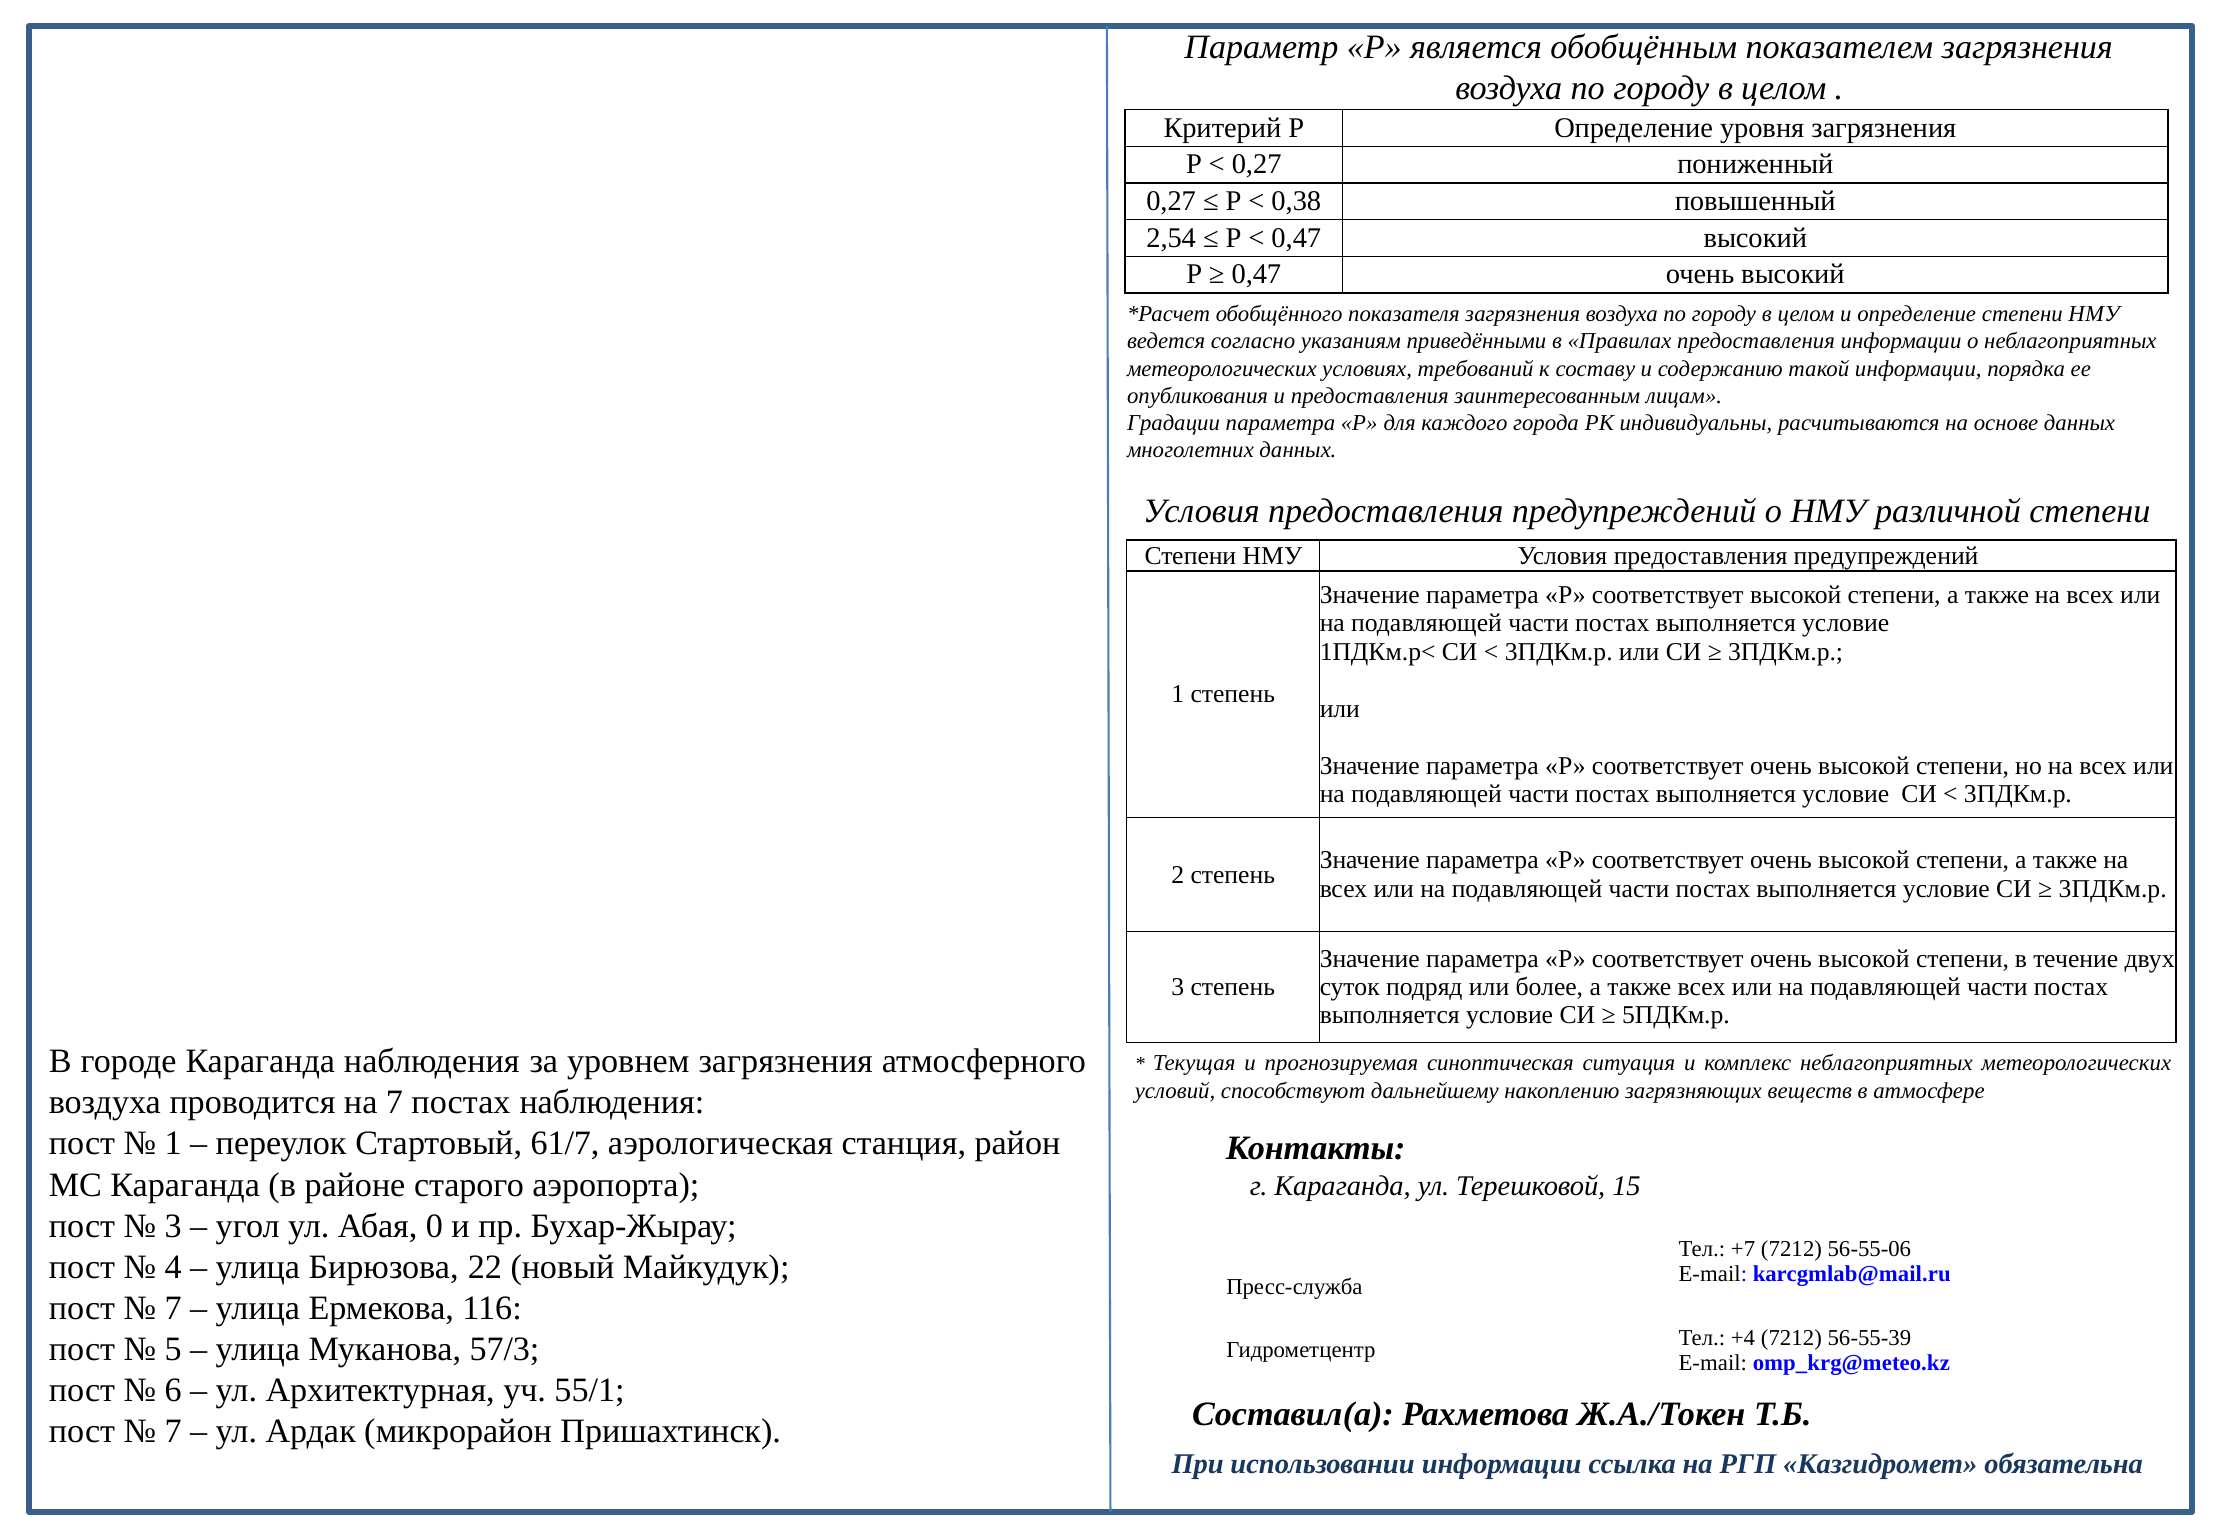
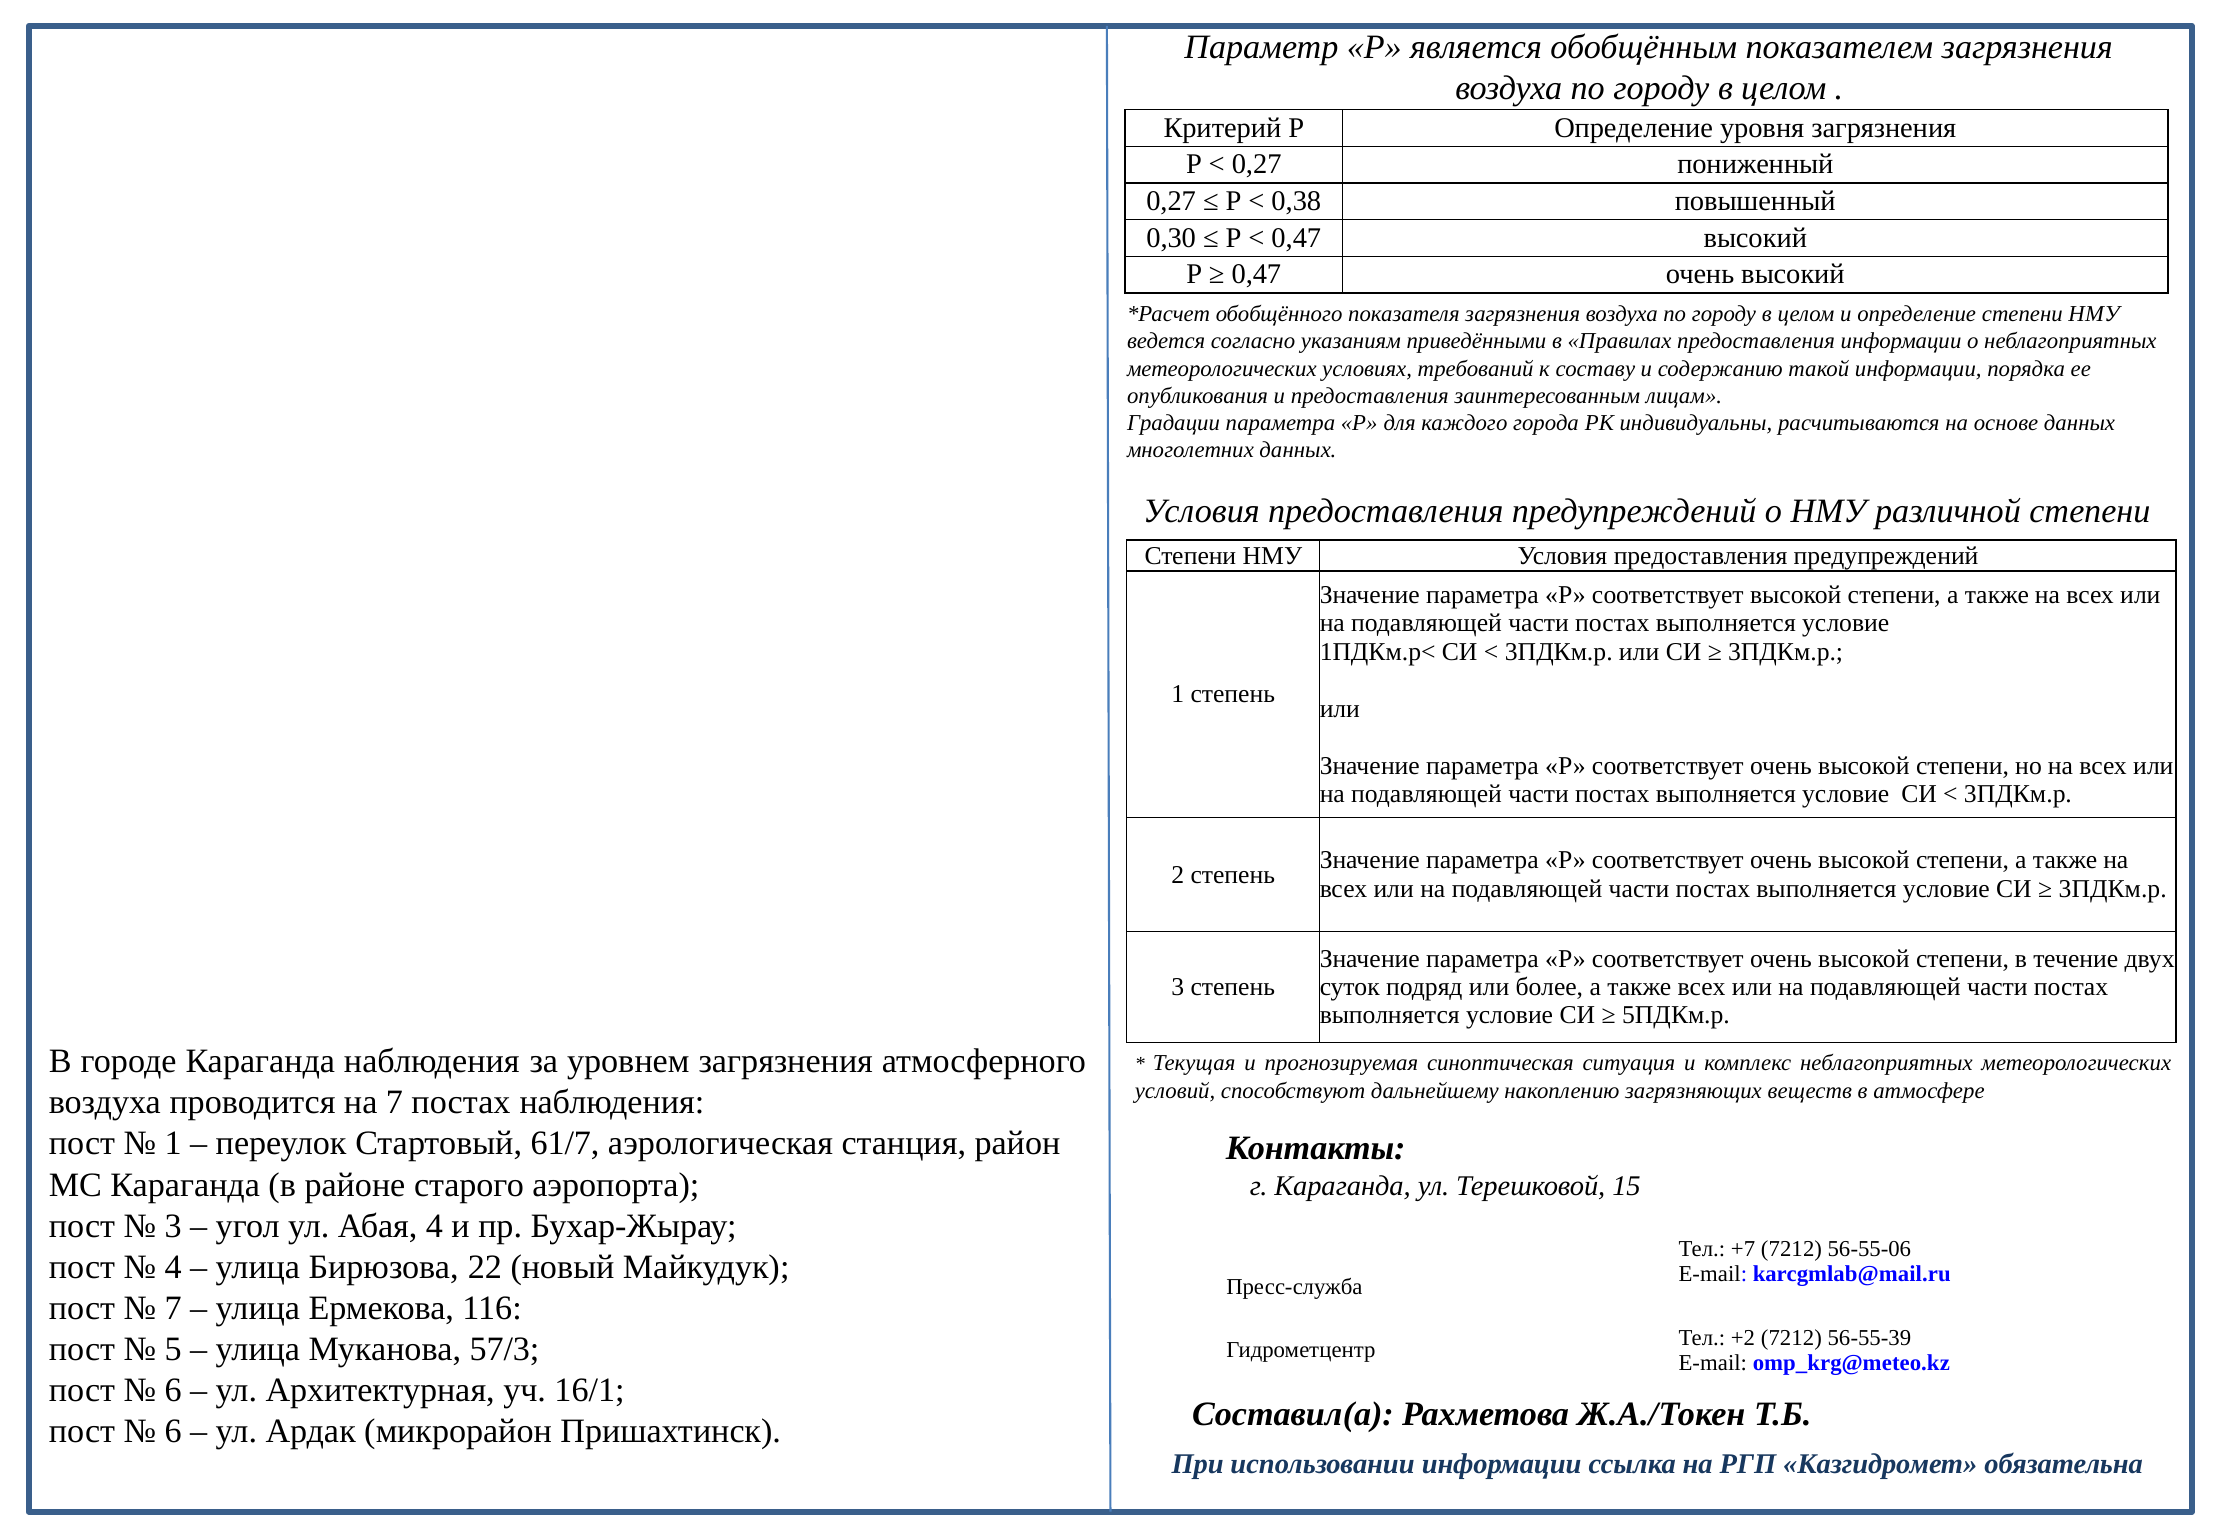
2,54: 2,54 -> 0,30
Абая 0: 0 -> 4
+4: +4 -> +2
55/1: 55/1 -> 16/1
7 at (173, 1430): 7 -> 6
